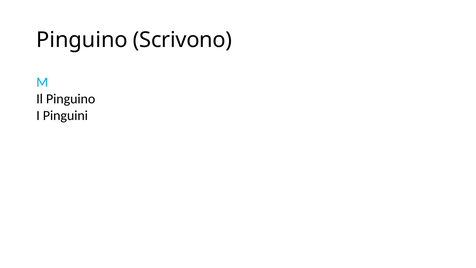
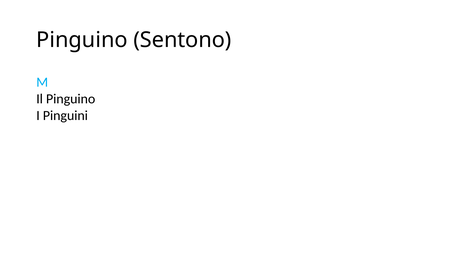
Scrivono: Scrivono -> Sentono
